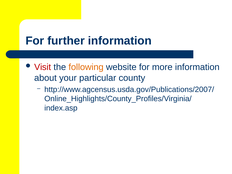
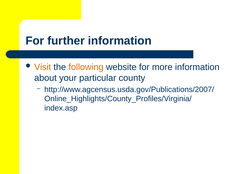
Visit colour: red -> orange
